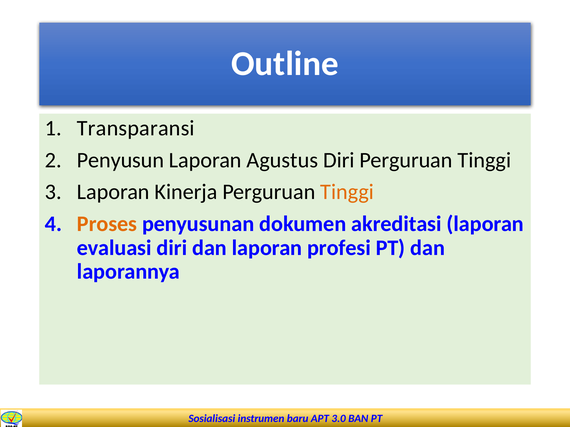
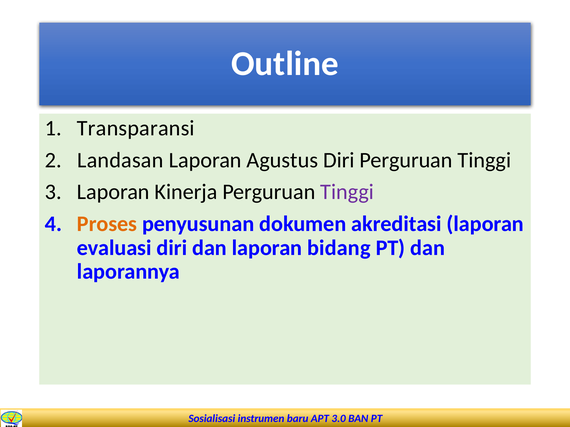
Penyusun: Penyusun -> Landasan
Tinggi at (347, 192) colour: orange -> purple
profesi: profesi -> bidang
